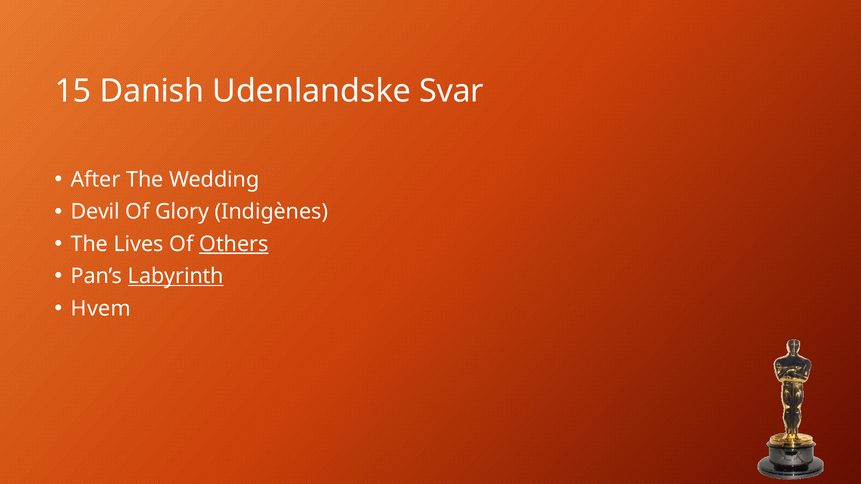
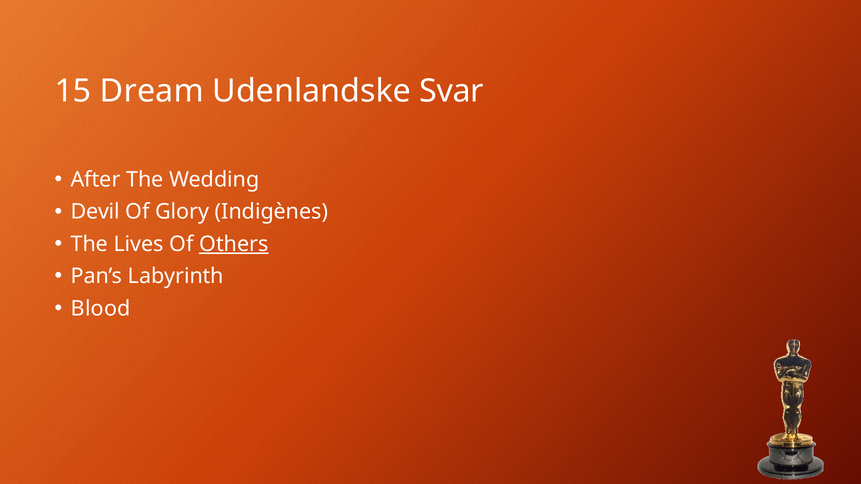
Danish: Danish -> Dream
Labyrinth underline: present -> none
Hvem: Hvem -> Blood
